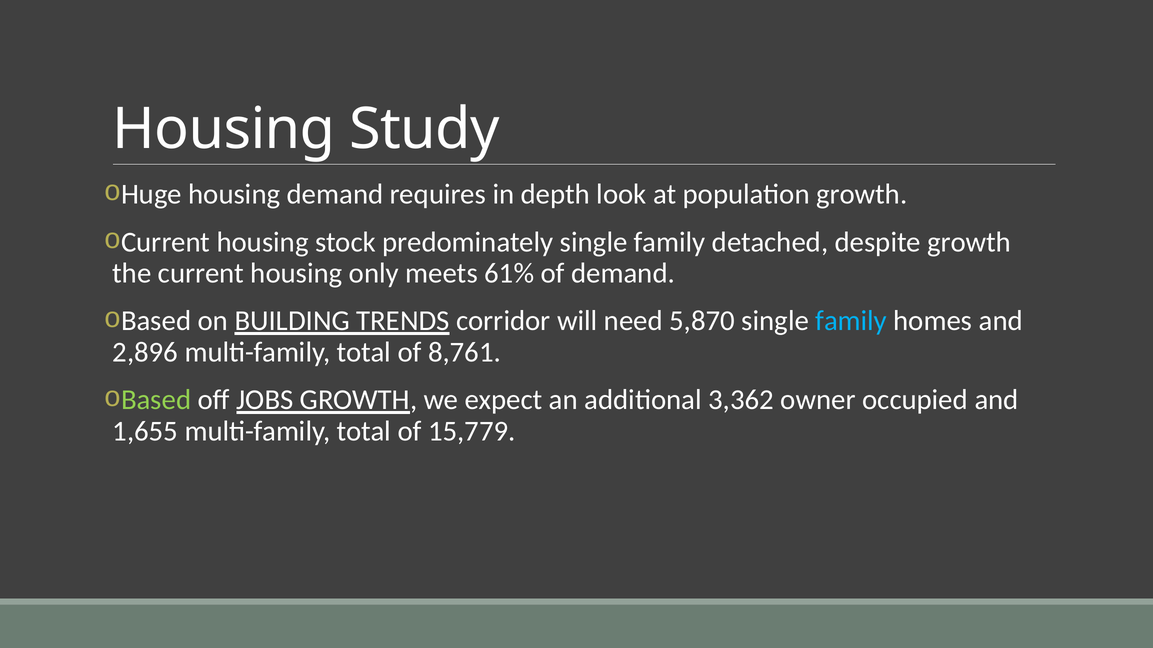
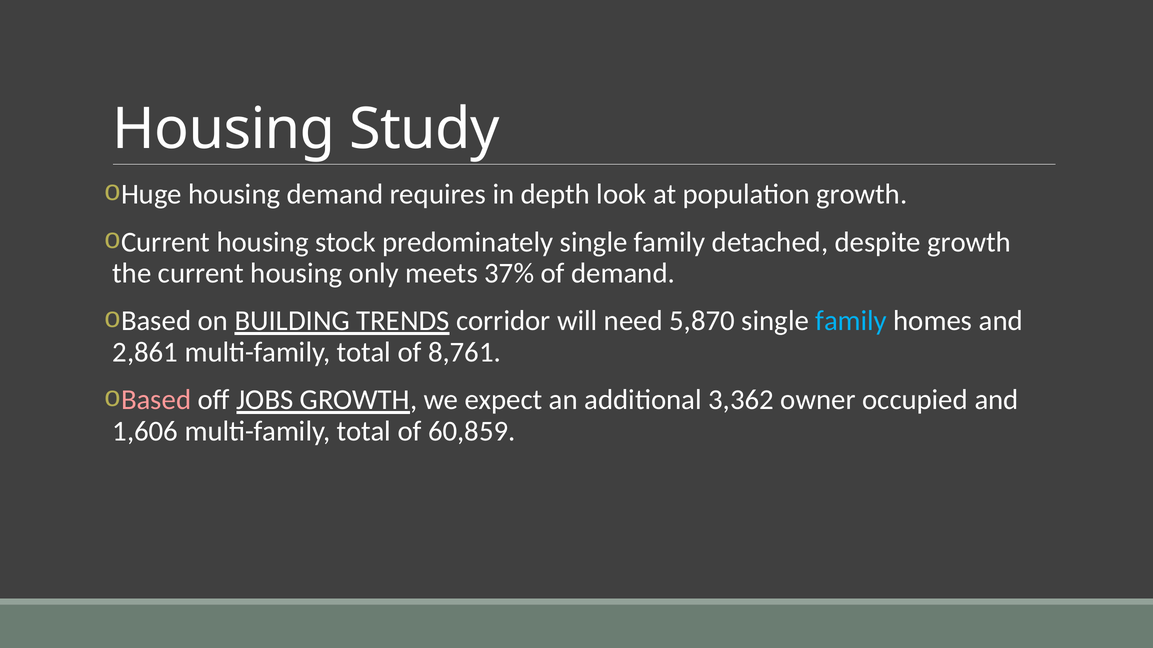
61%: 61% -> 37%
2,896: 2,896 -> 2,861
Based at (156, 400) colour: light green -> pink
1,655: 1,655 -> 1,606
15,779: 15,779 -> 60,859
